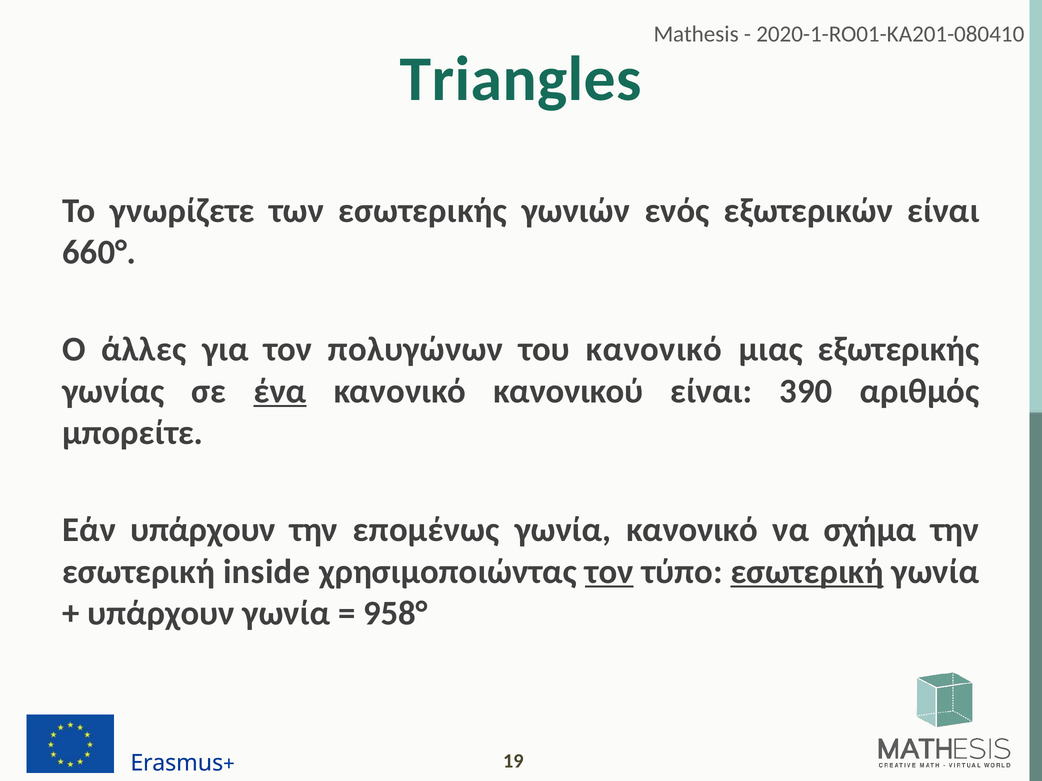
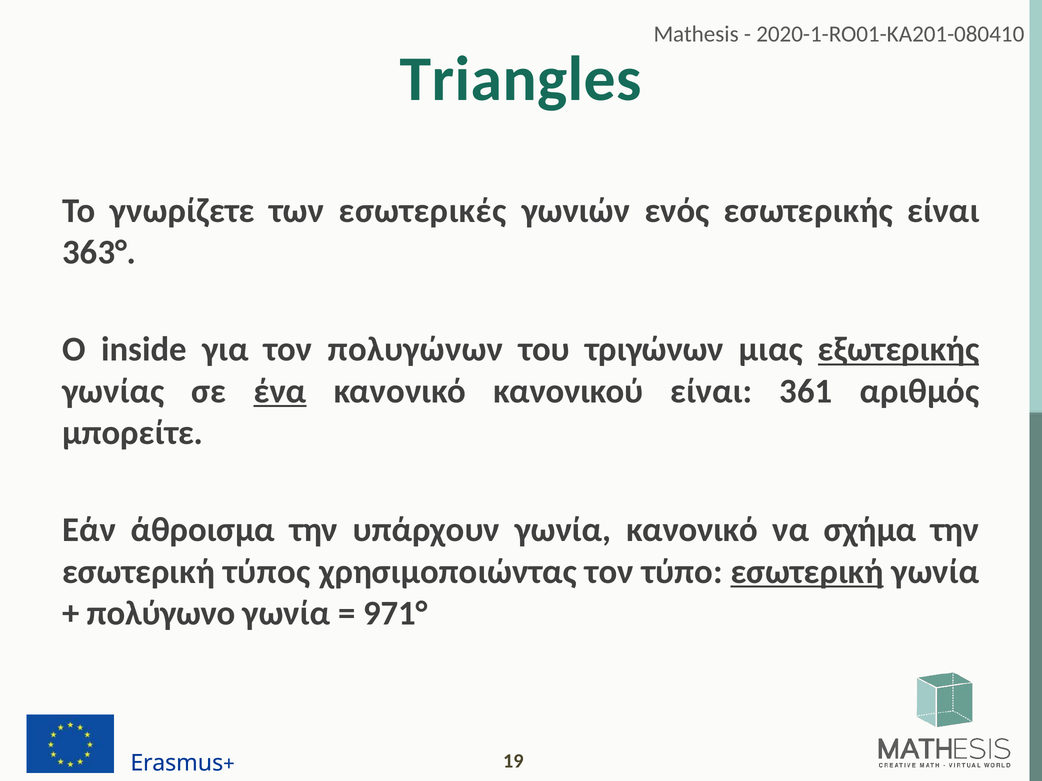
εσωτερικής: εσωτερικής -> εσωτερικές
εξωτερικών: εξωτερικών -> εσωτερικής
660°: 660° -> 363°
άλλες: άλλες -> inside
του κανονικό: κανονικό -> τριγώνων
εξωτερικής underline: none -> present
390: 390 -> 361
Εάν υπάρχουν: υπάρχουν -> άθροισμα
επομένως: επομένως -> υπάρχουν
inside: inside -> τύπος
τον at (609, 572) underline: present -> none
υπάρχουν at (161, 614): υπάρχουν -> πολύγωνο
958°: 958° -> 971°
